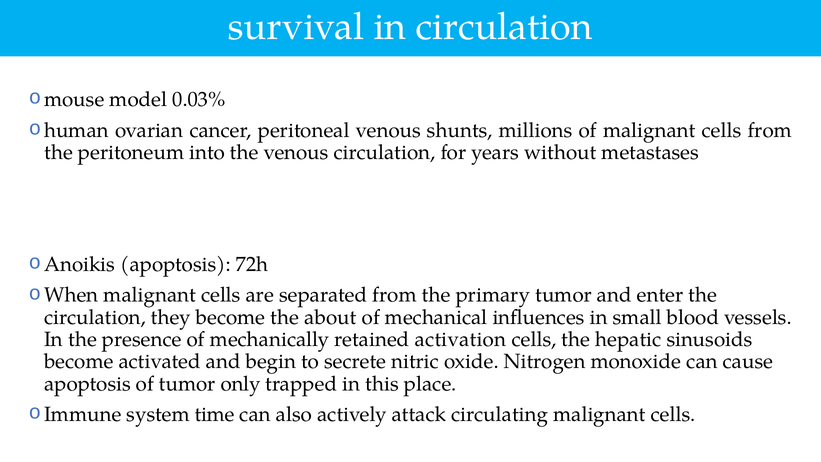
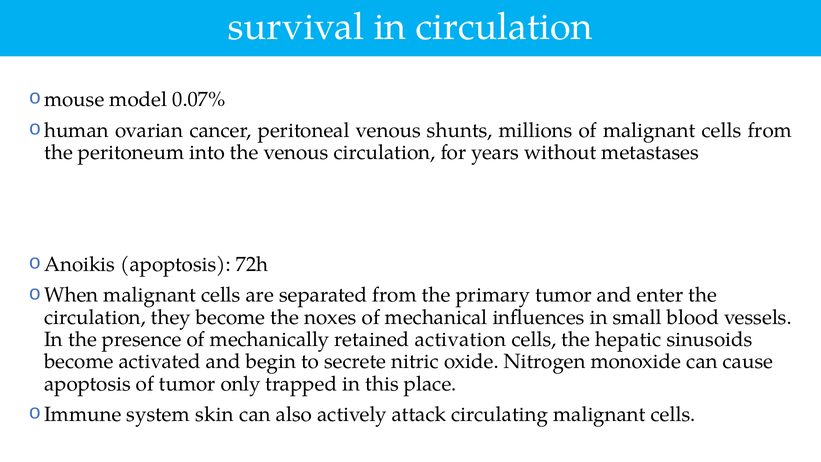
0.03%: 0.03% -> 0.07%
about: about -> noxes
time: time -> skin
